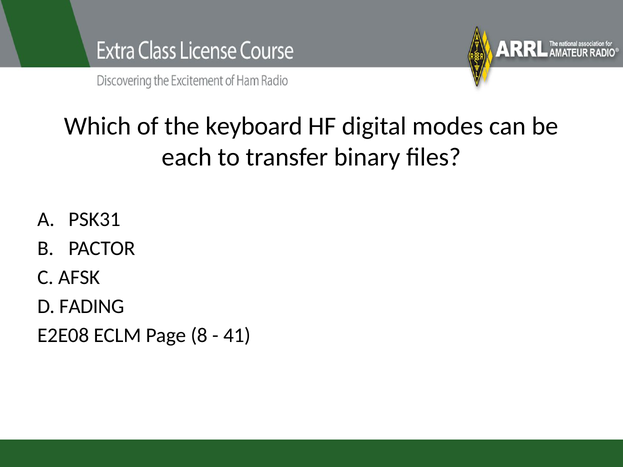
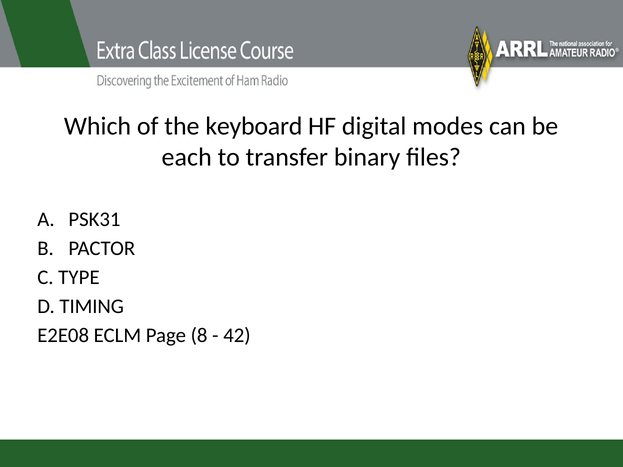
AFSK: AFSK -> TYPE
FADING: FADING -> TIMING
41: 41 -> 42
